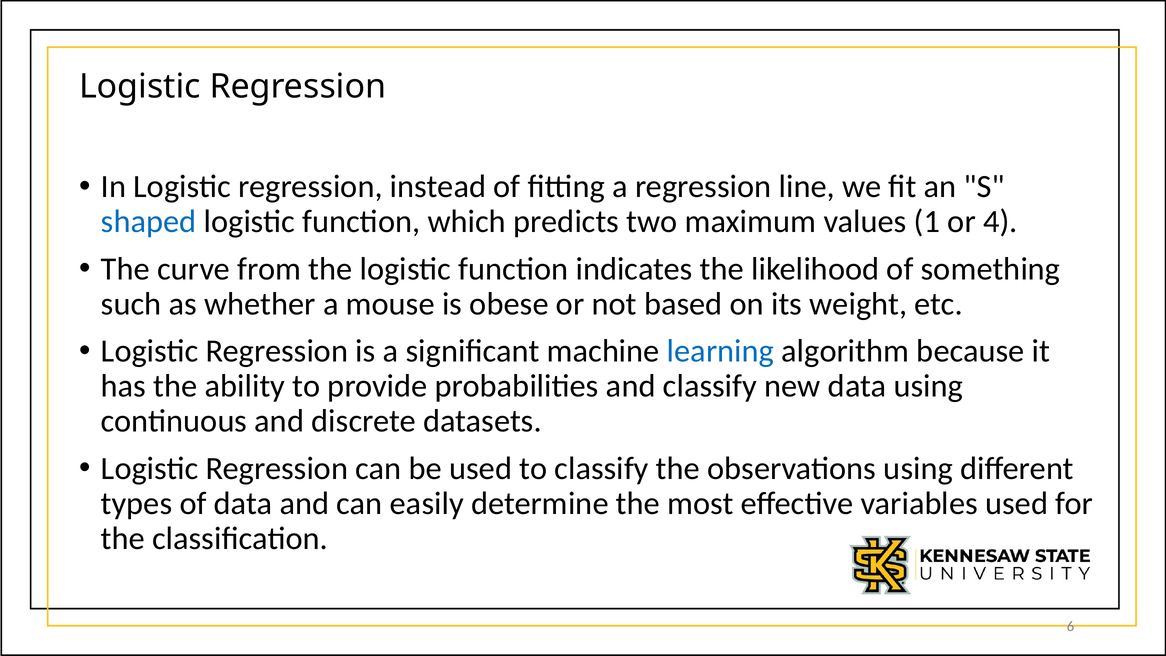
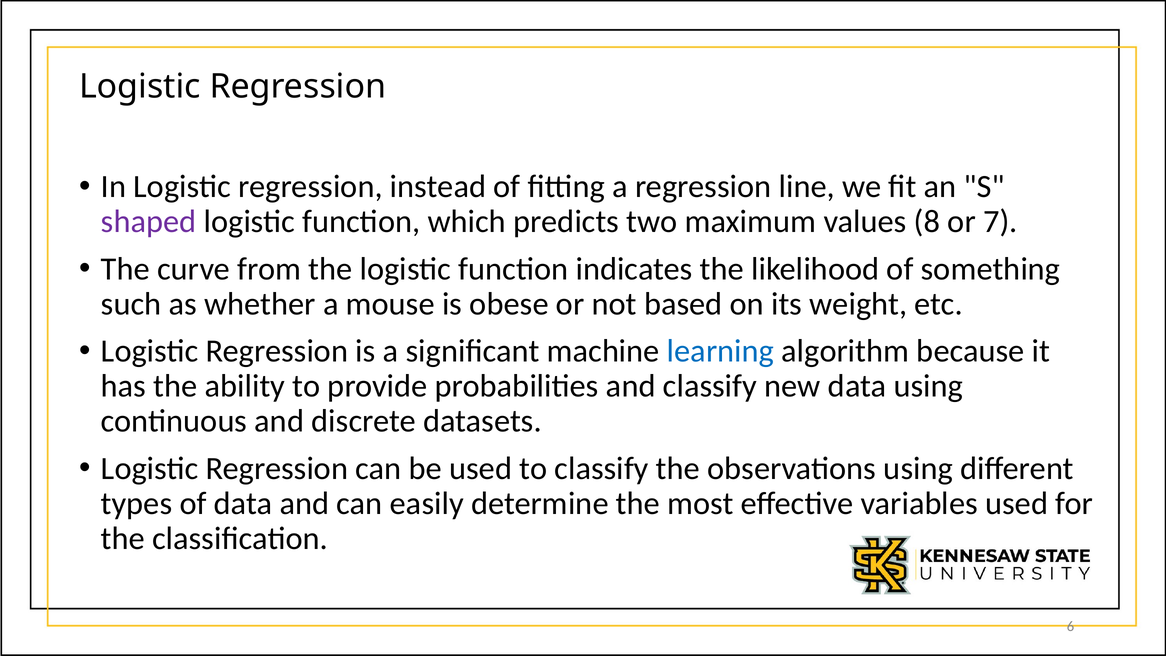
shaped colour: blue -> purple
1: 1 -> 8
4: 4 -> 7
